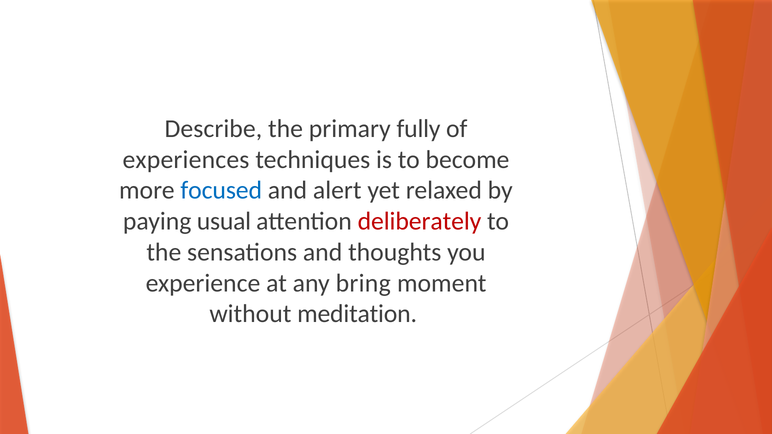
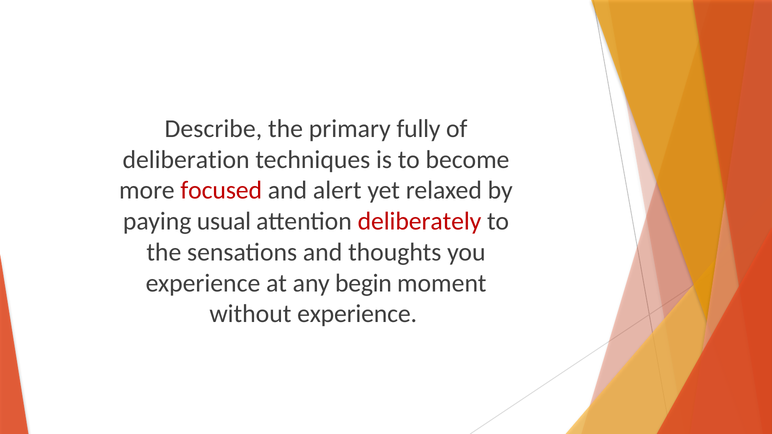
experiences: experiences -> deliberation
focused colour: blue -> red
bring: bring -> begin
without meditation: meditation -> experience
